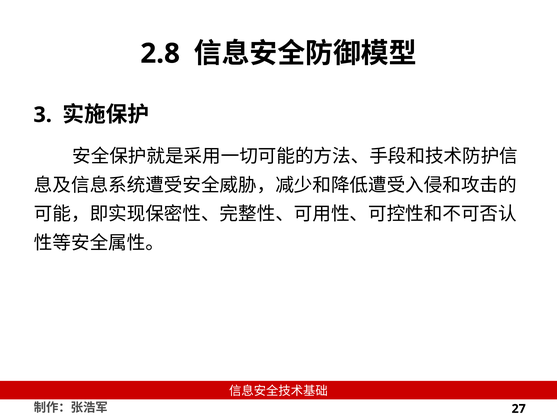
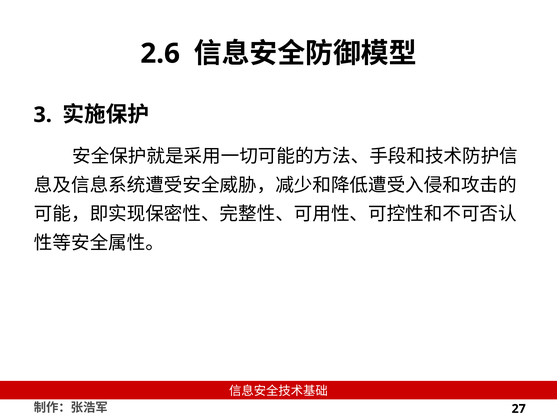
2.8: 2.8 -> 2.6
